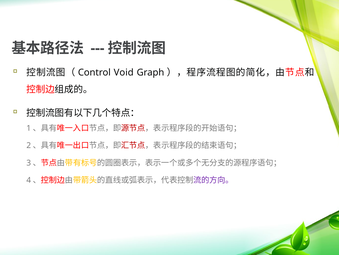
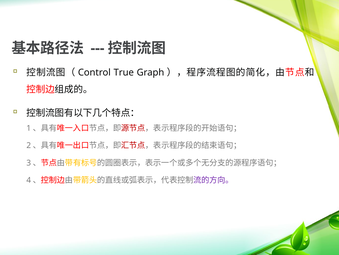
Void: Void -> True
